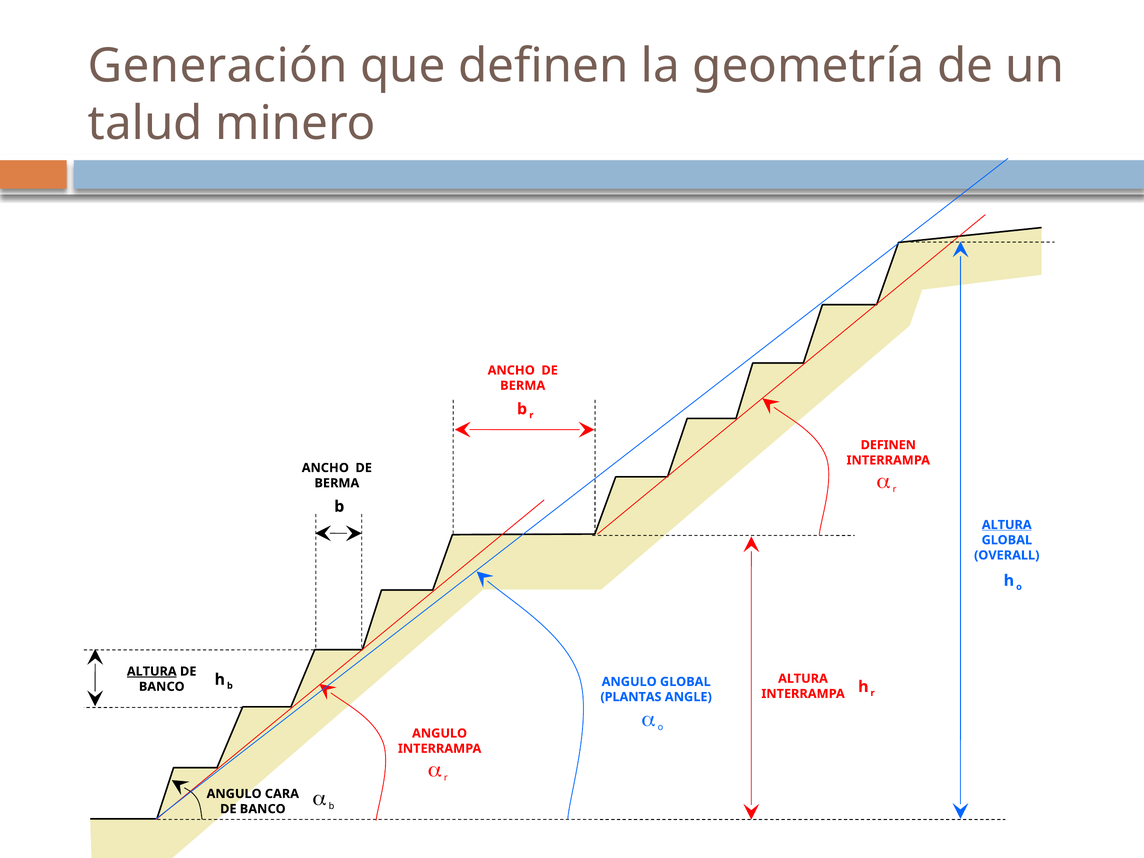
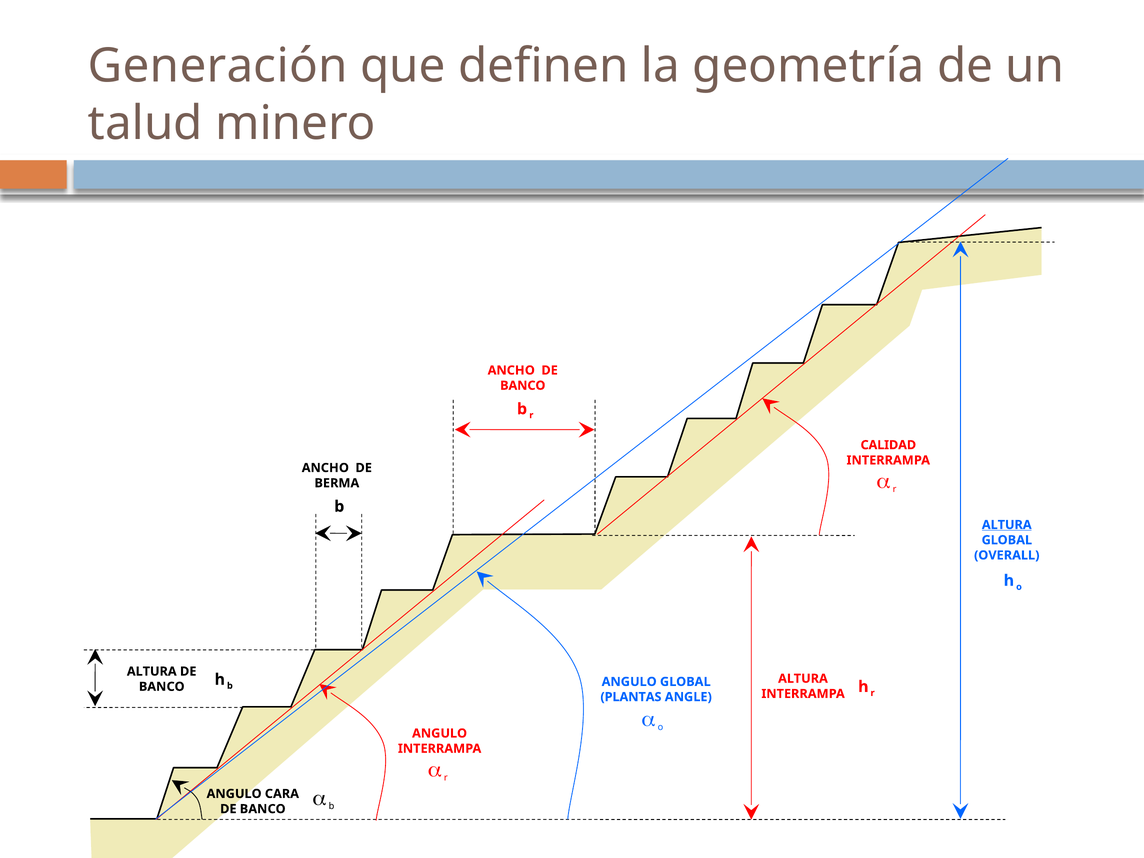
BERMA at (523, 386): BERMA -> BANCO
DEFINEN at (888, 445): DEFINEN -> CALIDAD
ALTURA at (152, 671) underline: present -> none
